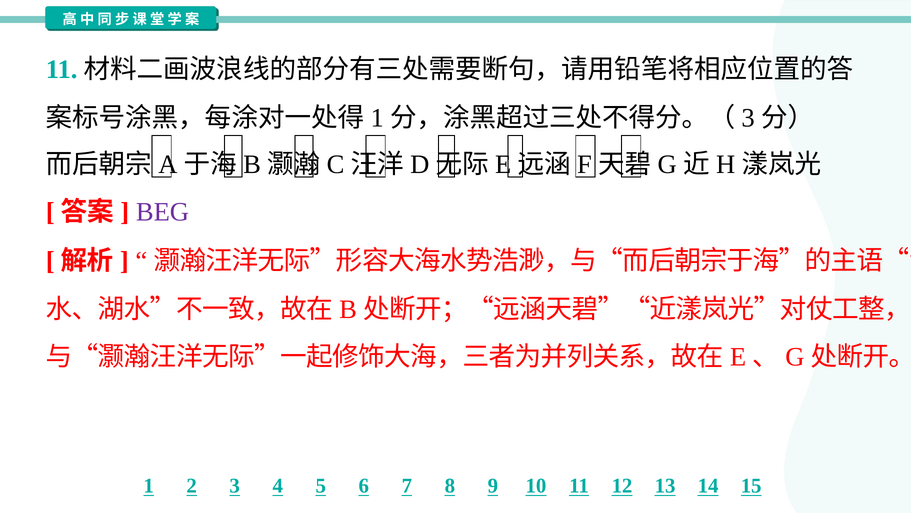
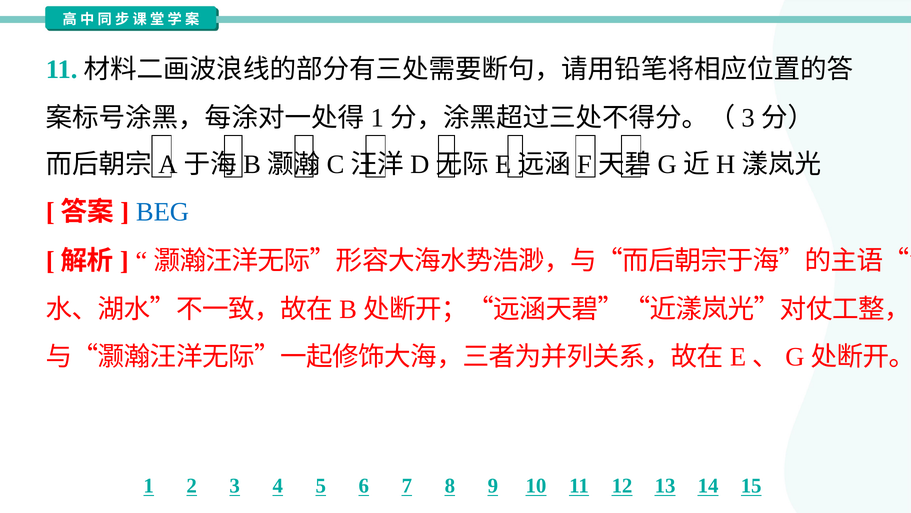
BEG colour: purple -> blue
